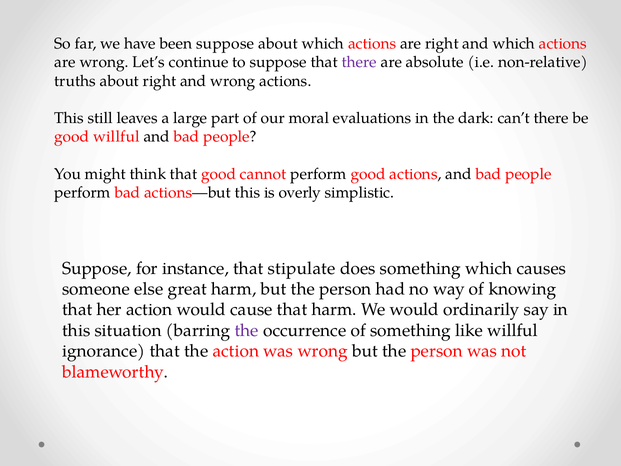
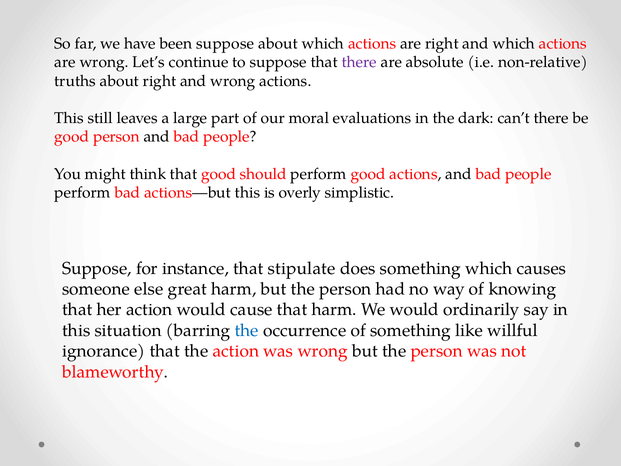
good willful: willful -> person
cannot: cannot -> should
the at (247, 330) colour: purple -> blue
